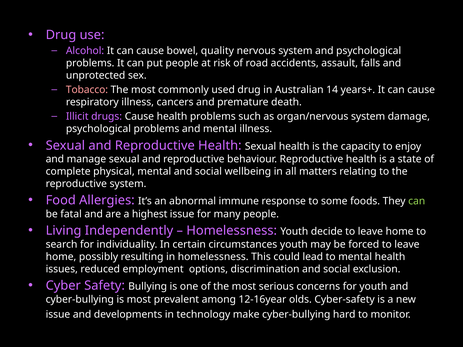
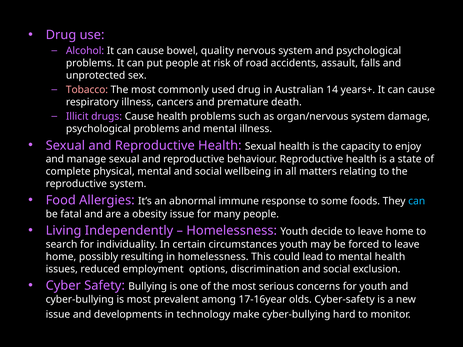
can at (417, 201) colour: light green -> light blue
highest: highest -> obesity
12-16year: 12-16year -> 17-16year
